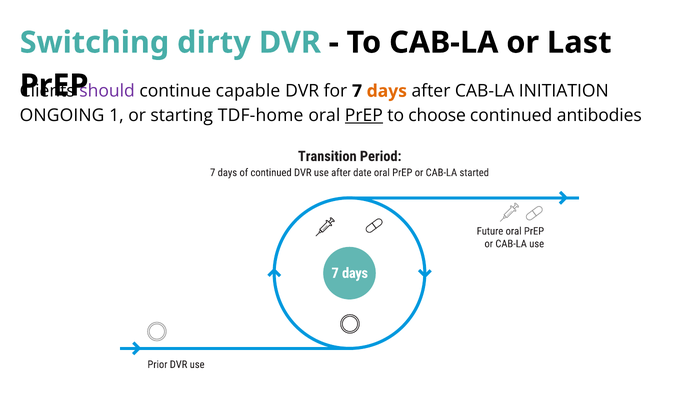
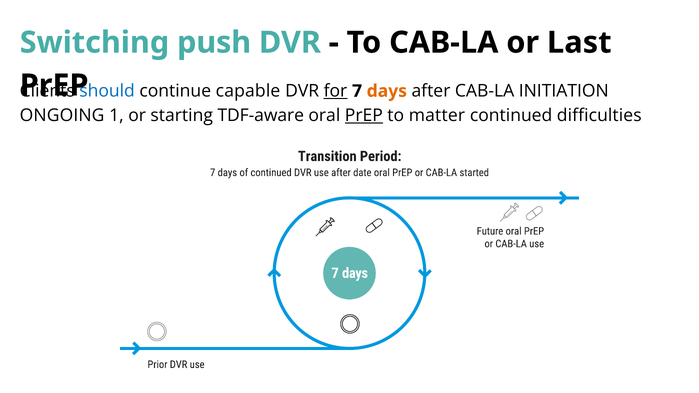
dirty: dirty -> push
should colour: purple -> blue
for underline: none -> present
TDF-home: TDF-home -> TDF-aware
choose: choose -> matter
antibodies: antibodies -> difficulties
